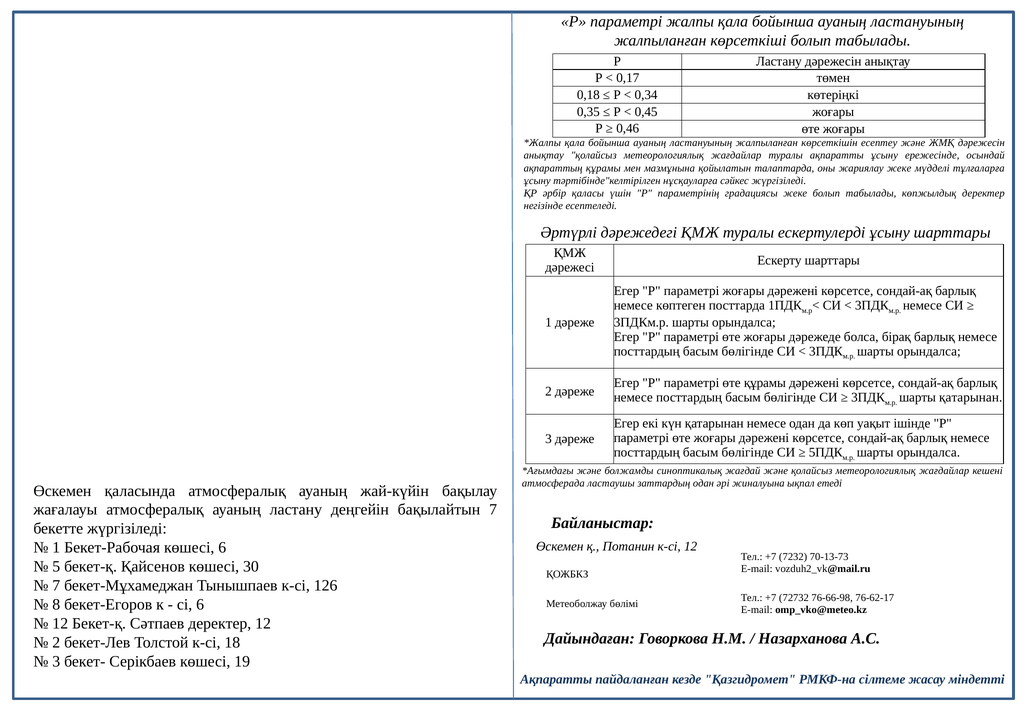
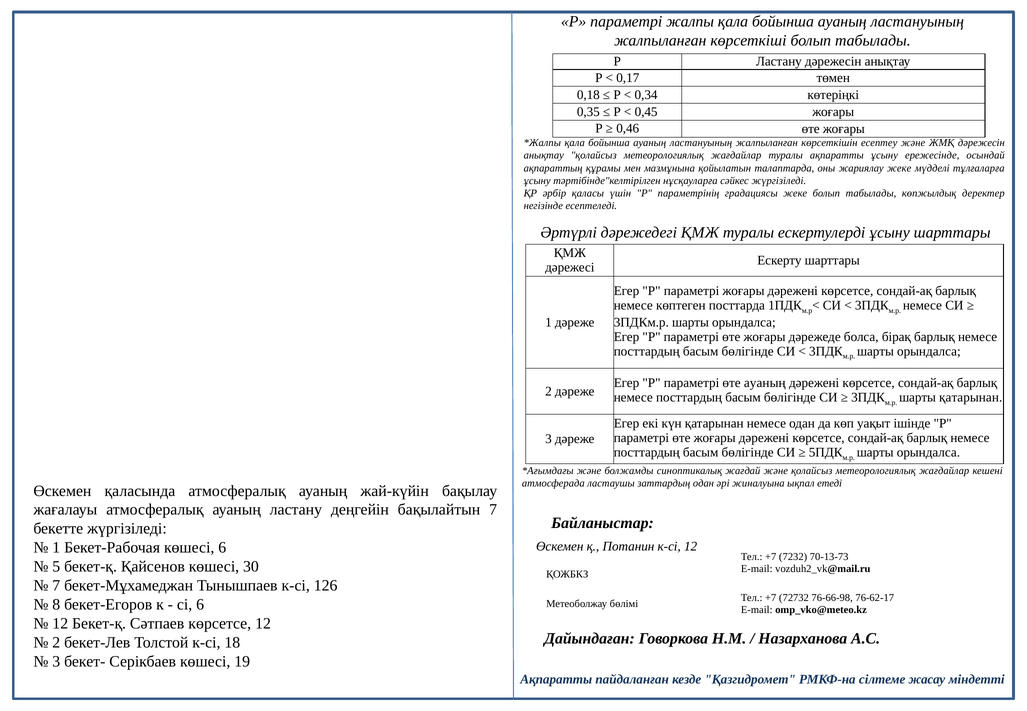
өте құрамы: құрамы -> ауаның
Сәтпаев деректер: деректер -> көрсетсе
